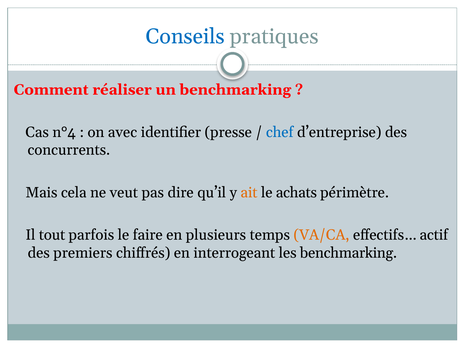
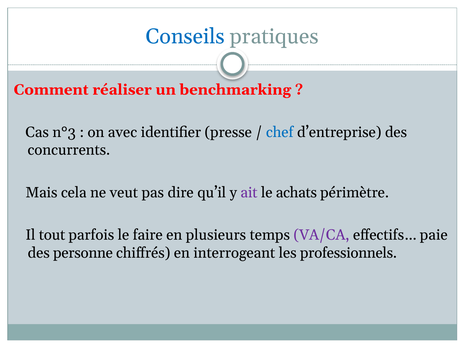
n°4: n°4 -> n°3
ait colour: orange -> purple
VA/CA colour: orange -> purple
actif: actif -> paie
premiers: premiers -> personne
les benchmarking: benchmarking -> professionnels
